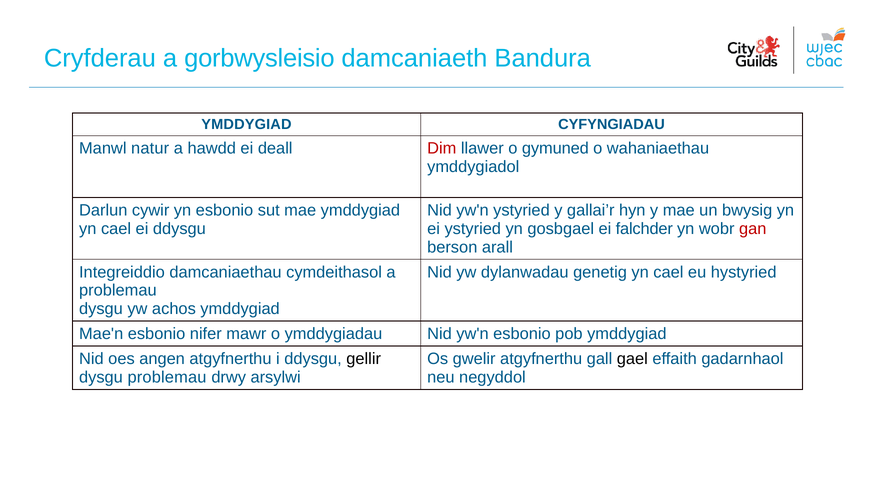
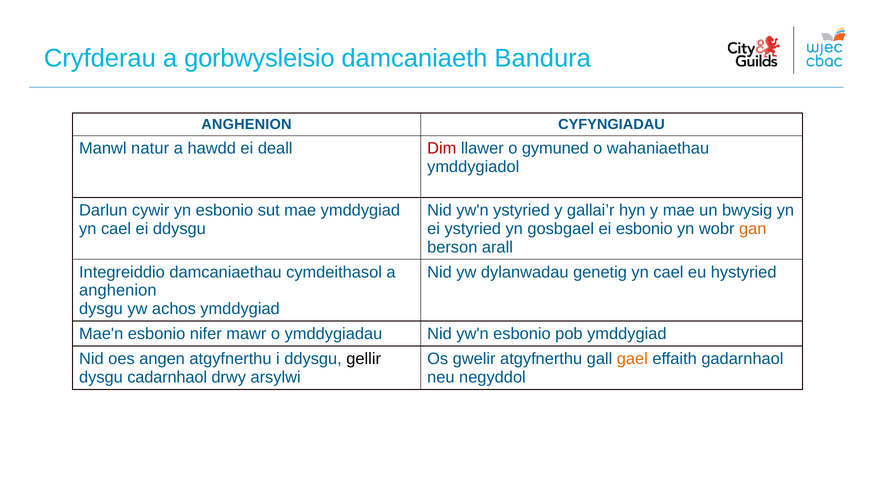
YMDDYGIAD at (246, 124): YMDDYGIAD -> ANGHENION
ei falchder: falchder -> esbonio
gan colour: red -> orange
problemau at (118, 290): problemau -> anghenion
gael colour: black -> orange
dysgu problemau: problemau -> cadarnhaol
